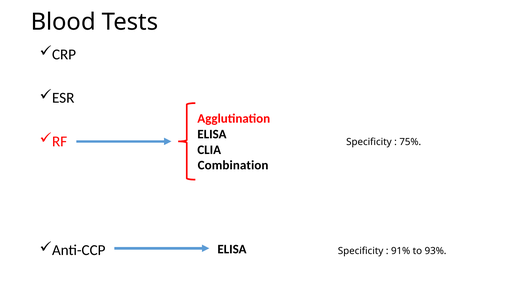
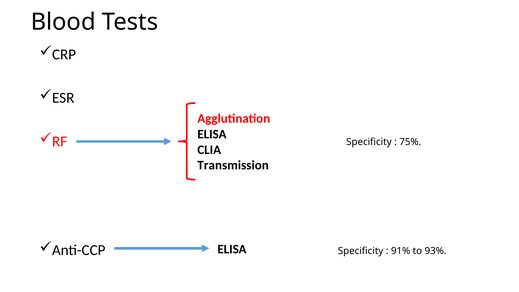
Combination: Combination -> Transmission
